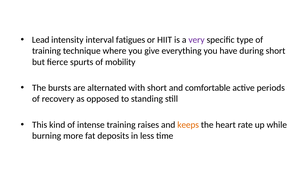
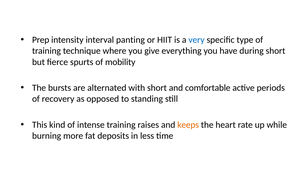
Lead: Lead -> Prep
fatigues: fatigues -> panting
very colour: purple -> blue
